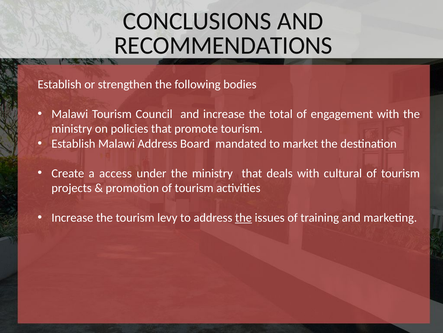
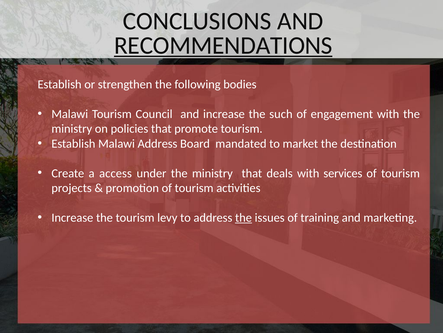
RECOMMENDATIONS underline: none -> present
total: total -> such
cultural: cultural -> services
